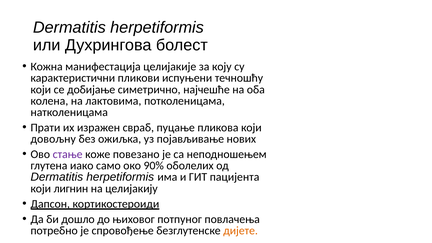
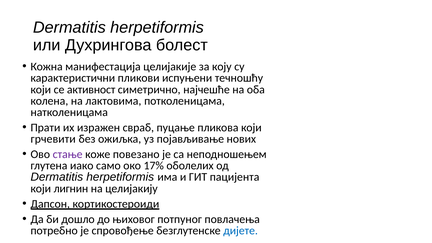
добијање: добијање -> активност
довољну: довољну -> грчевити
90%: 90% -> 17%
дијете colour: orange -> blue
